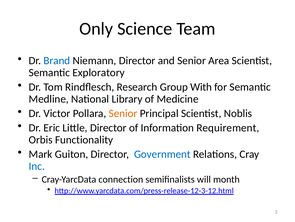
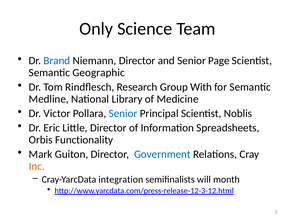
Area: Area -> Page
Exploratory: Exploratory -> Geographic
Senior at (123, 113) colour: orange -> blue
Requirement: Requirement -> Spreadsheets
Inc colour: blue -> orange
connection: connection -> integration
